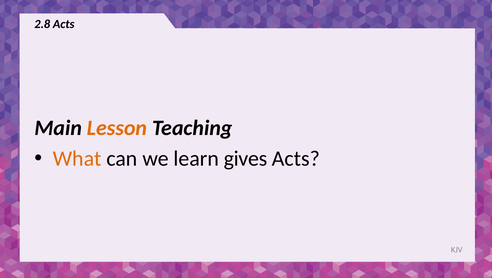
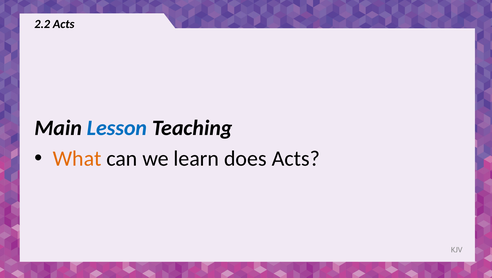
2.8: 2.8 -> 2.2
Lesson colour: orange -> blue
gives: gives -> does
